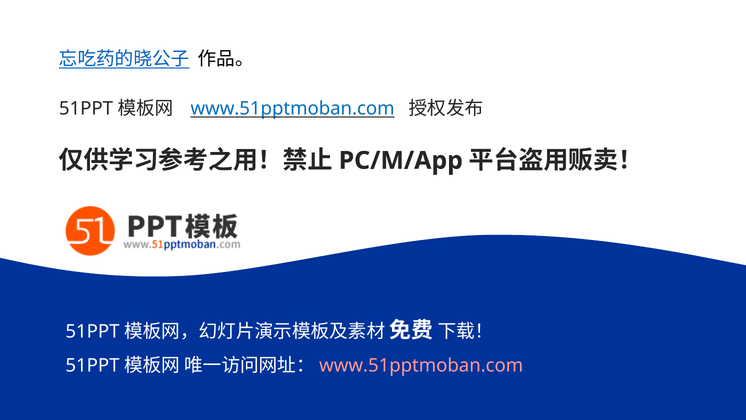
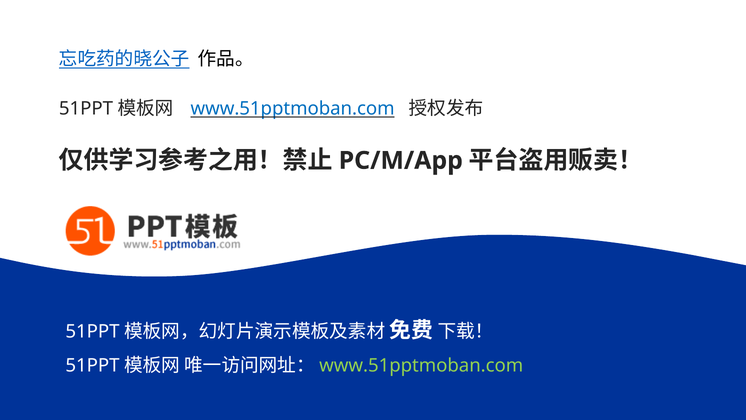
www.51pptmoban.com at (421, 365) colour: pink -> light green
